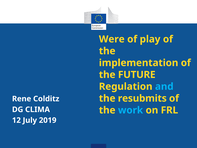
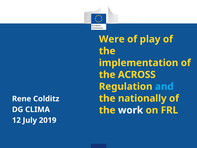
FUTURE: FUTURE -> ACROSS
resubmits: resubmits -> nationally
work colour: light blue -> white
